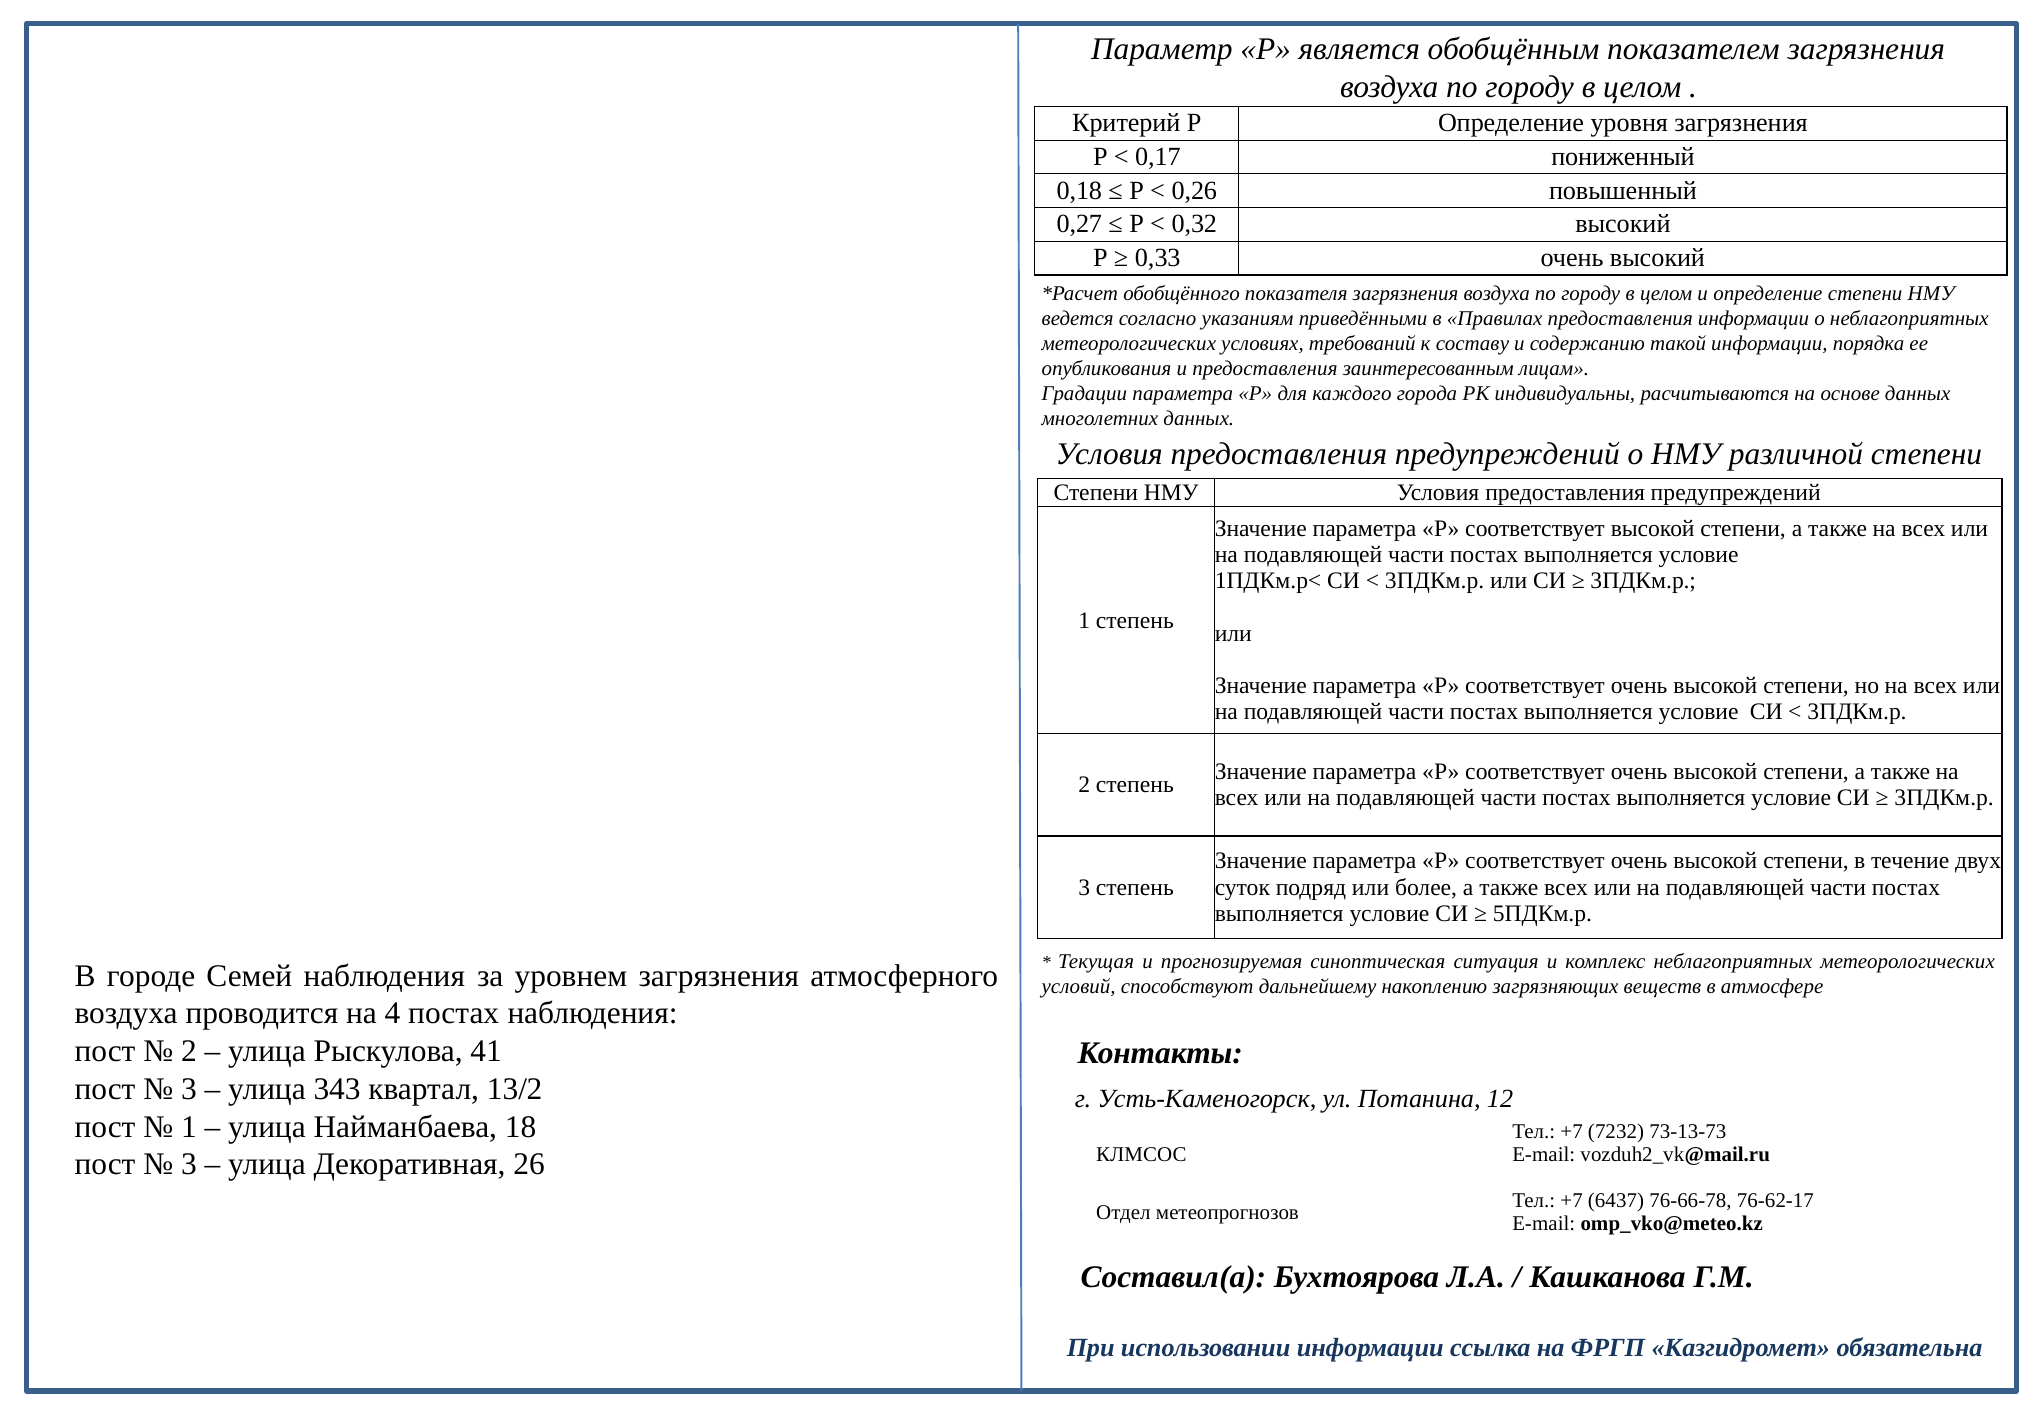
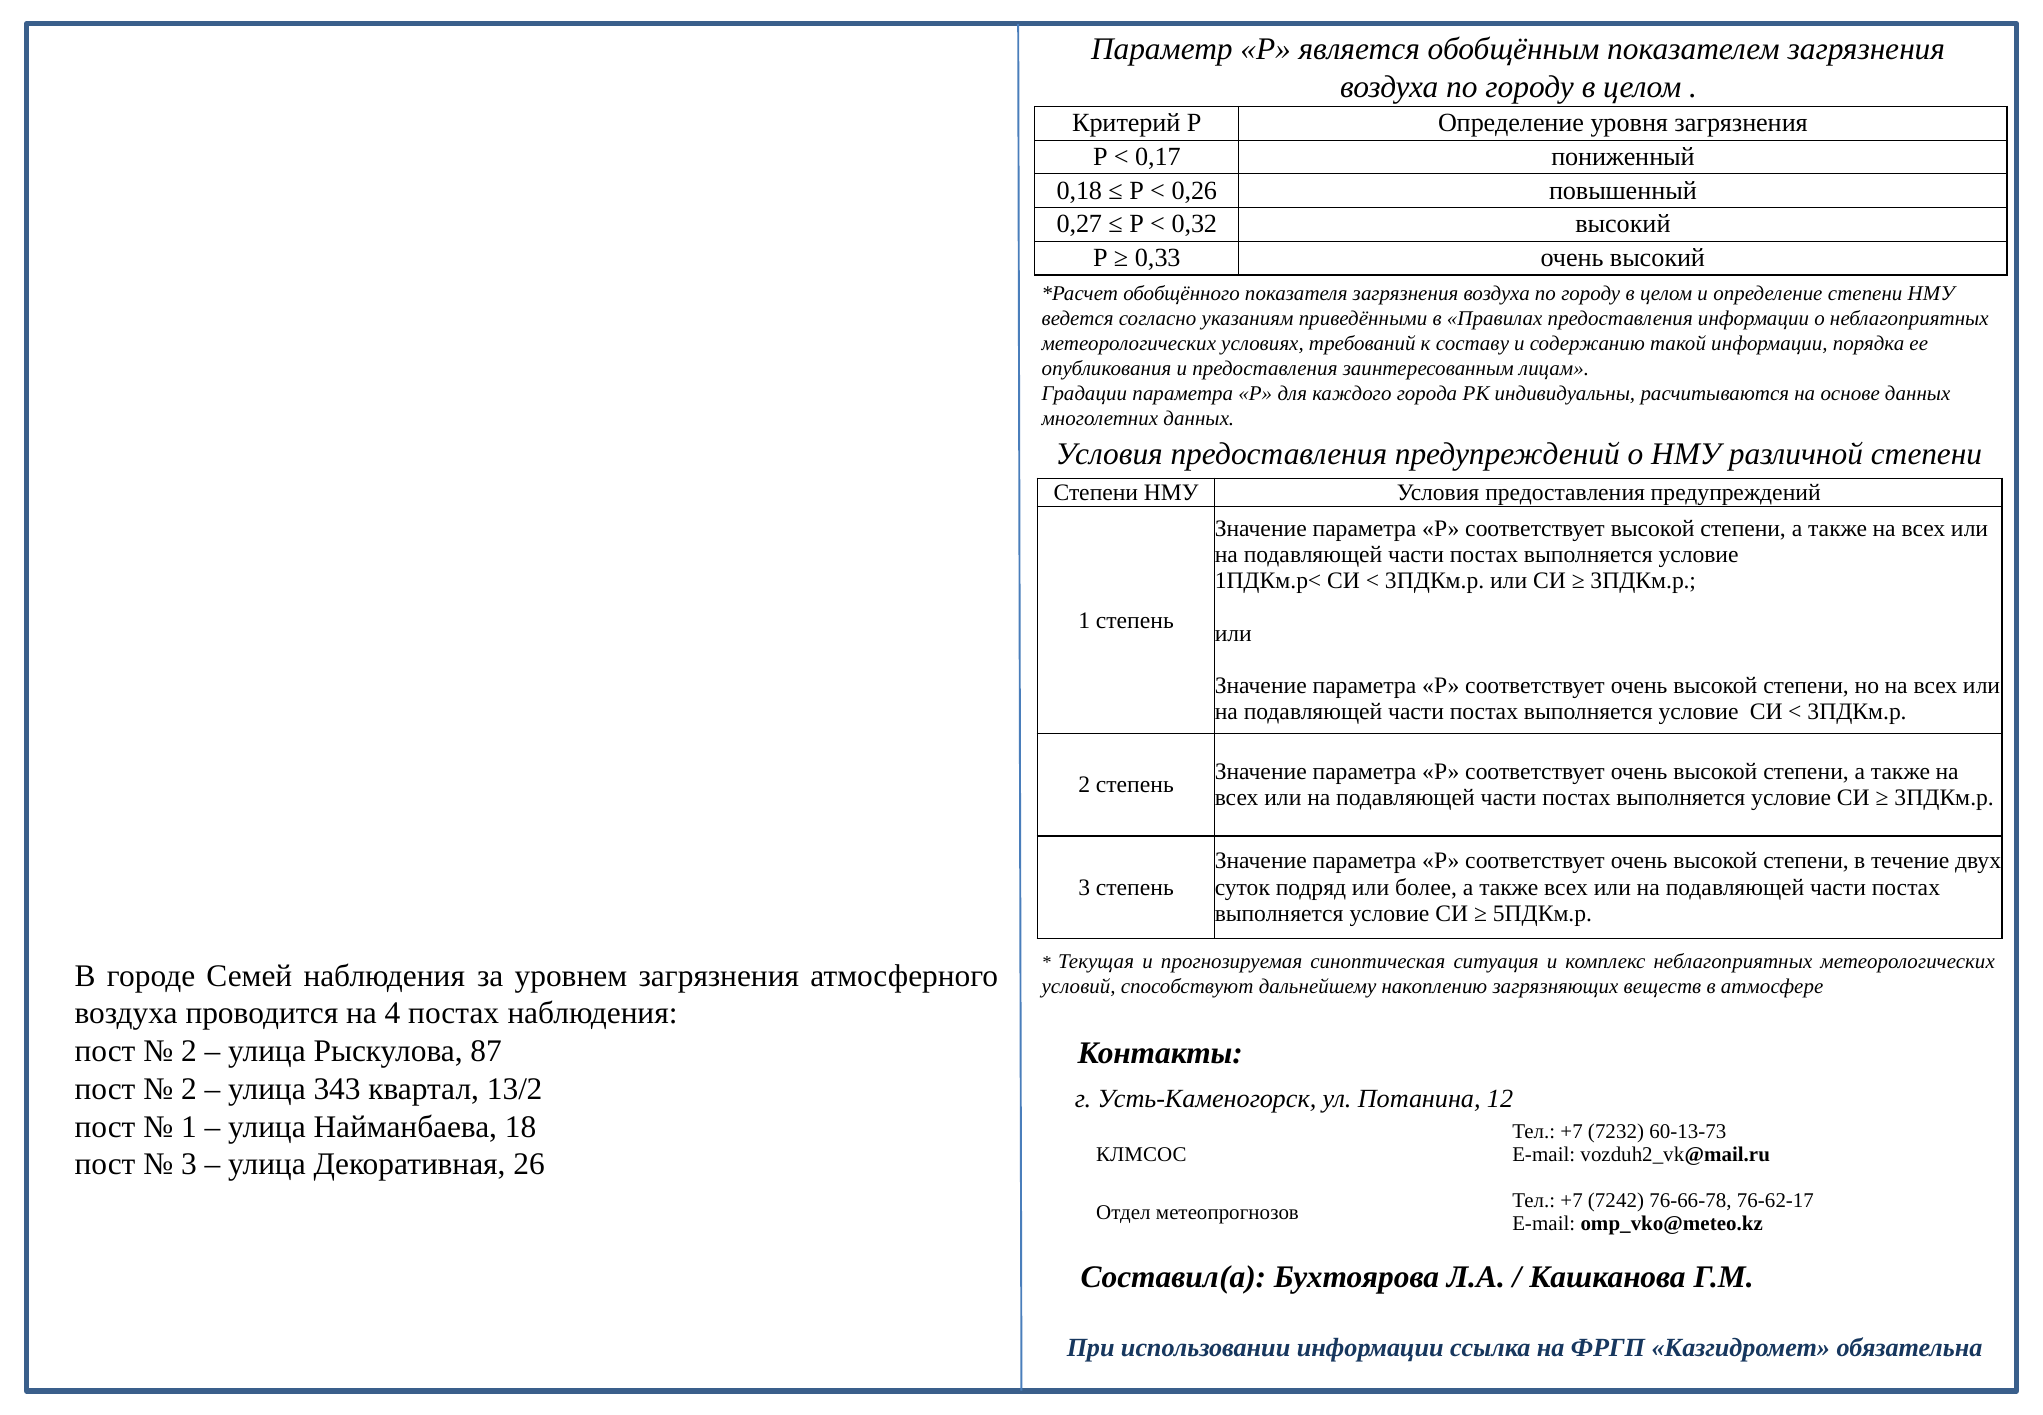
41: 41 -> 87
3 at (189, 1089): 3 -> 2
73-13-73: 73-13-73 -> 60-13-73
6437: 6437 -> 7242
